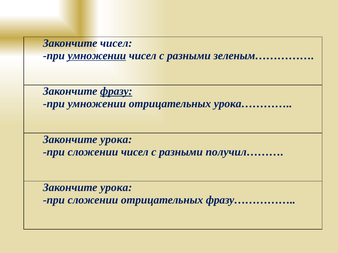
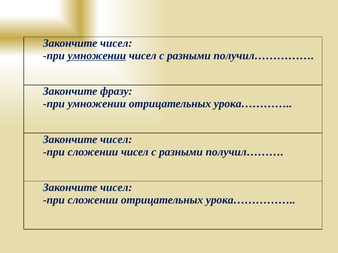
зеленым……………: зеленым…………… -> получил……………
фразу underline: present -> none
урока at (116, 140): урока -> чисел
урока at (116, 188): урока -> чисел
фразу……………: фразу…………… -> урока……………
